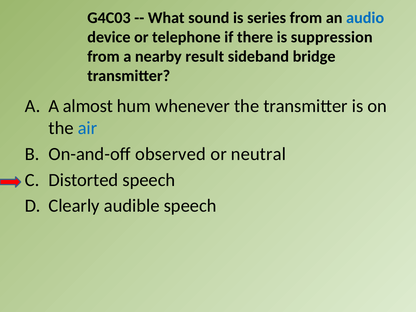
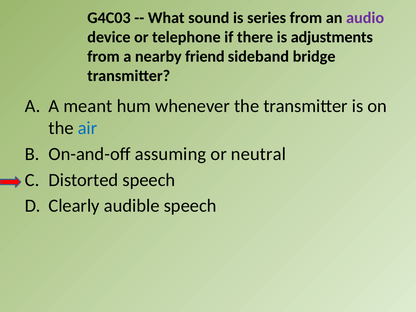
audio colour: blue -> purple
suppression: suppression -> adjustments
result: result -> friend
almost: almost -> meant
observed: observed -> assuming
